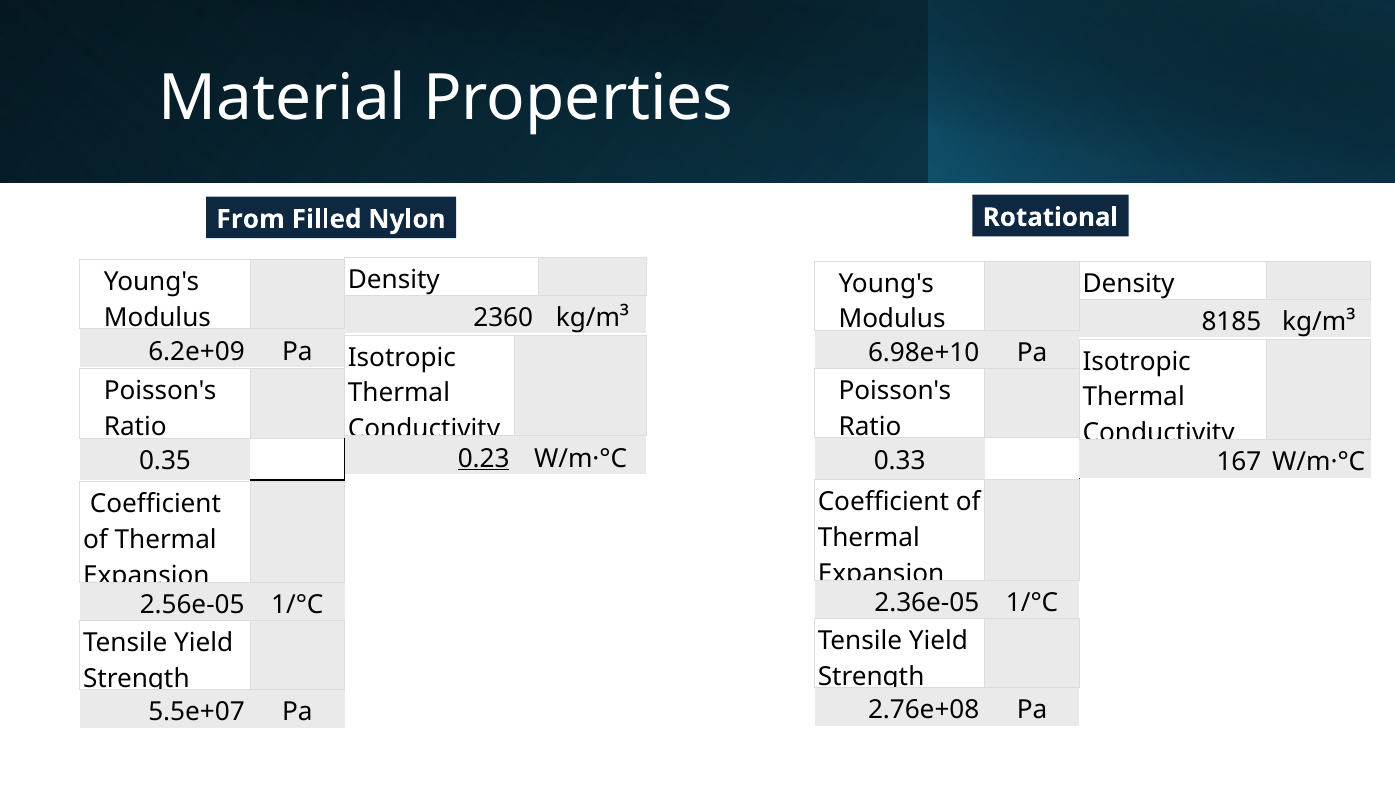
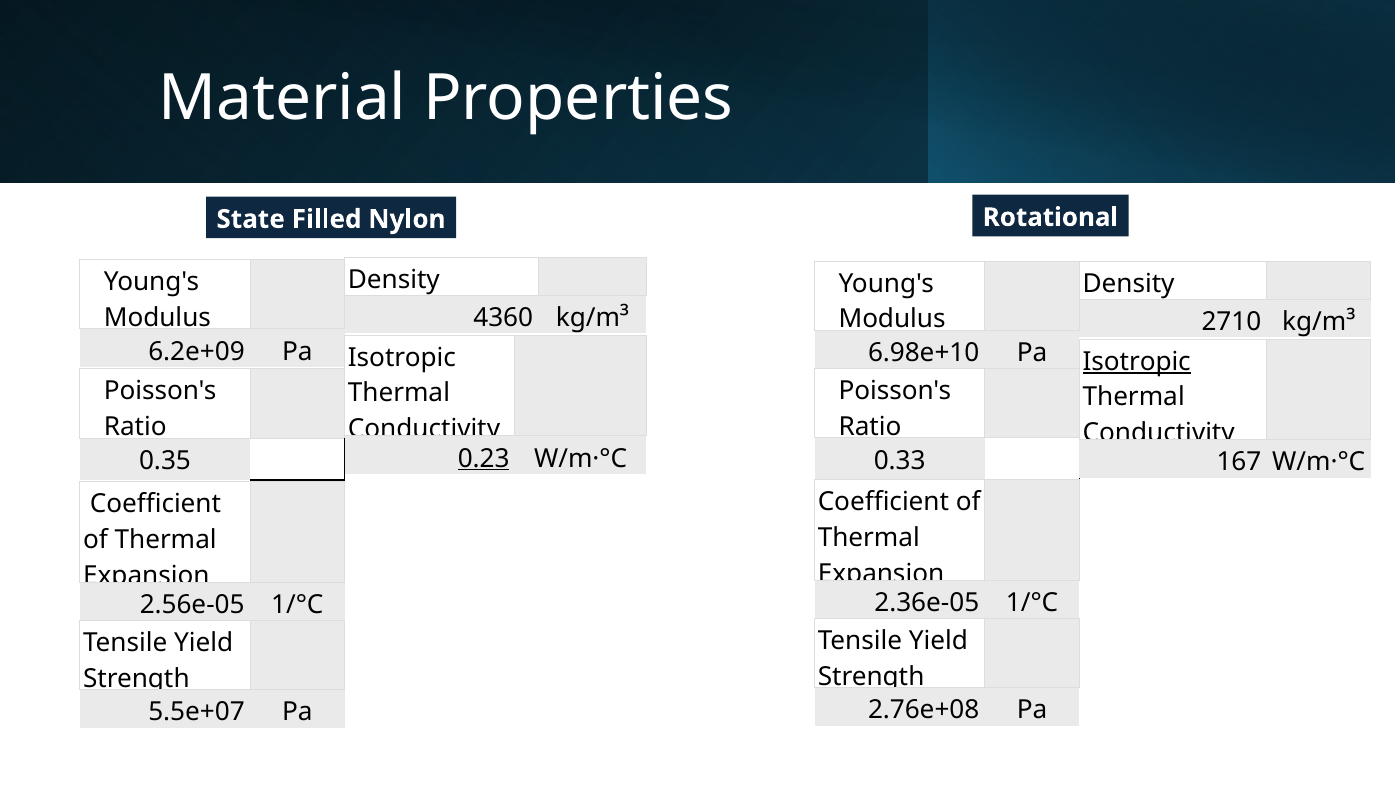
From: From -> State
2360: 2360 -> 4360
8185: 8185 -> 2710
Isotropic at (1137, 361) underline: none -> present
